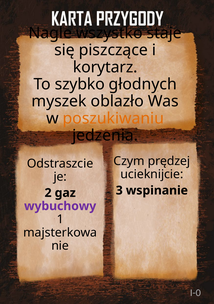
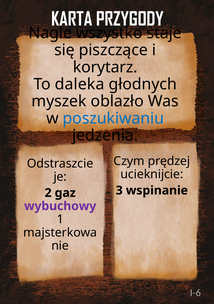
szybko: szybko -> daleka
poszukiwaniu colour: orange -> blue
I-0: I-0 -> I-6
